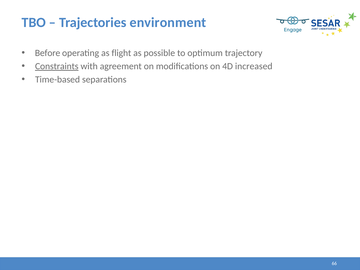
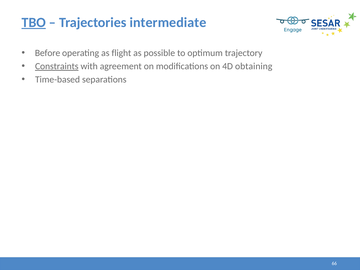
TBO underline: none -> present
environment: environment -> intermediate
increased: increased -> obtaining
